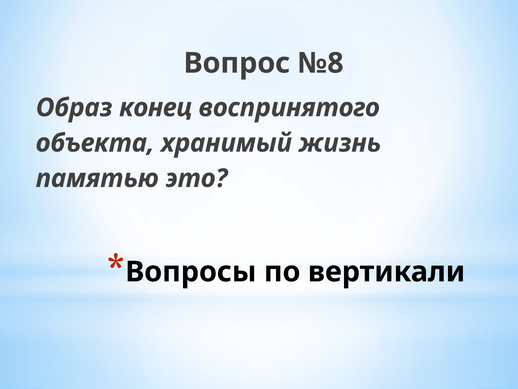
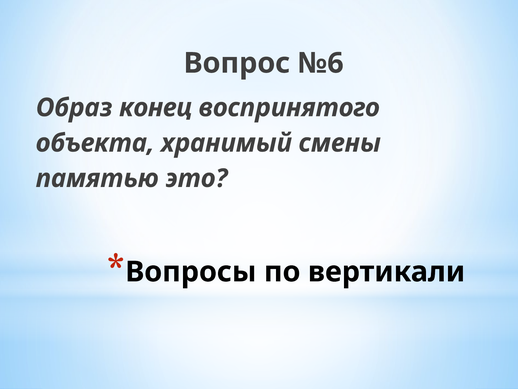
№8: №8 -> №6
жизнь: жизнь -> смены
